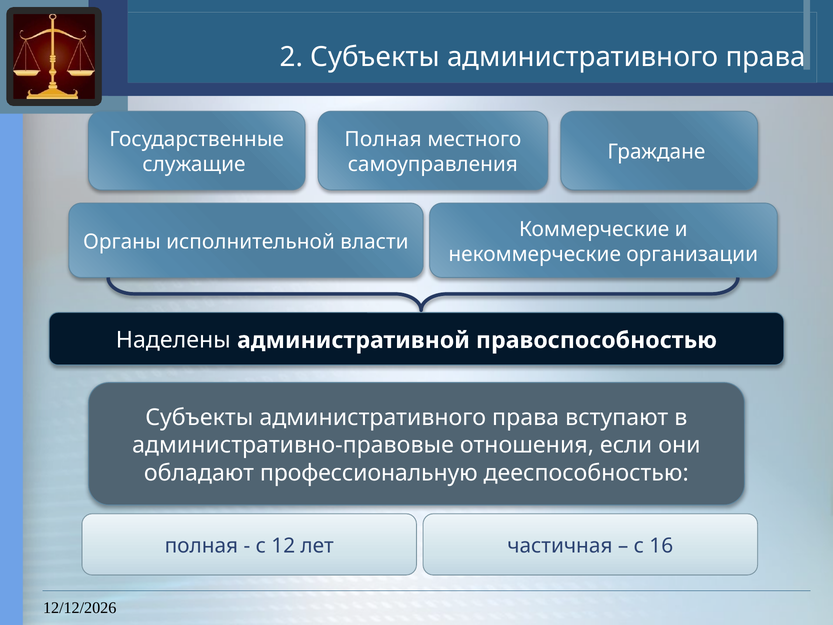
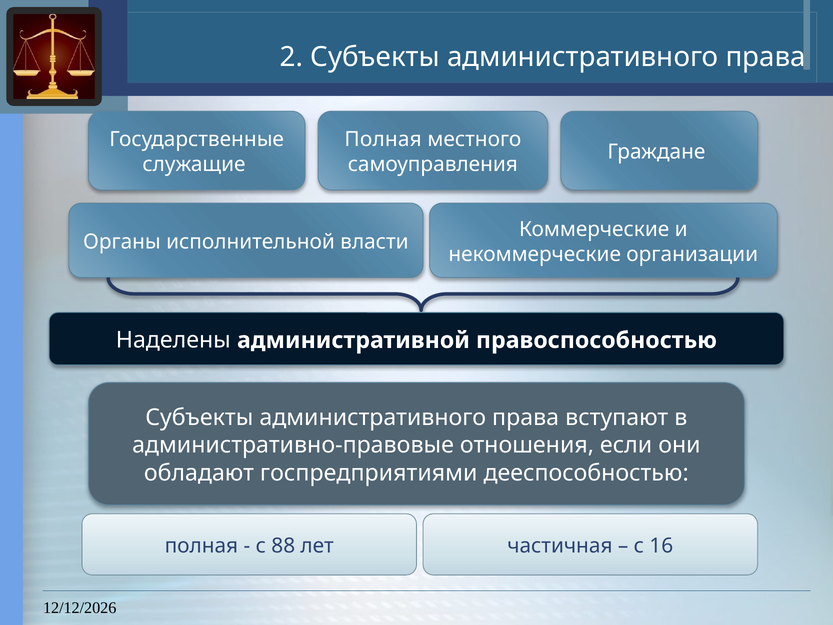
профессиональную: профессиональную -> госпредприятиями
12: 12 -> 88
